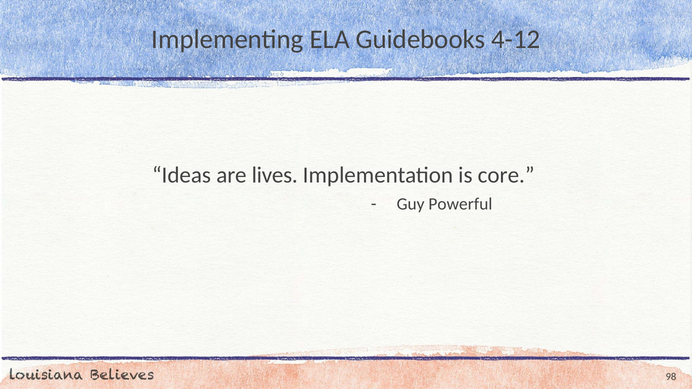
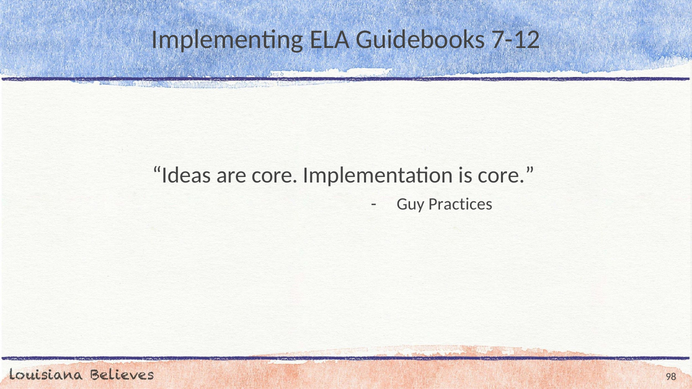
4-12: 4-12 -> 7-12
are lives: lives -> core
Powerful: Powerful -> Practices
